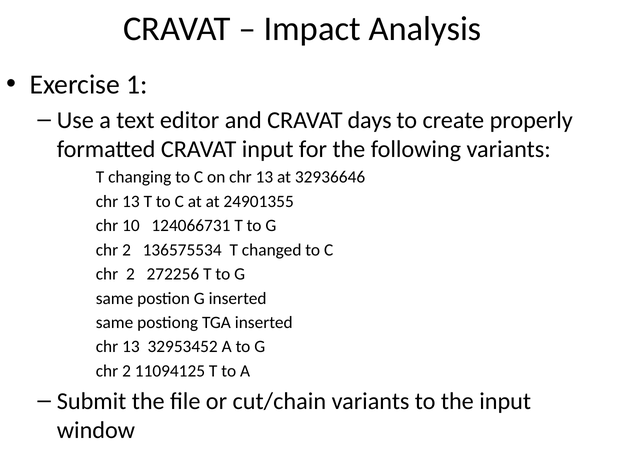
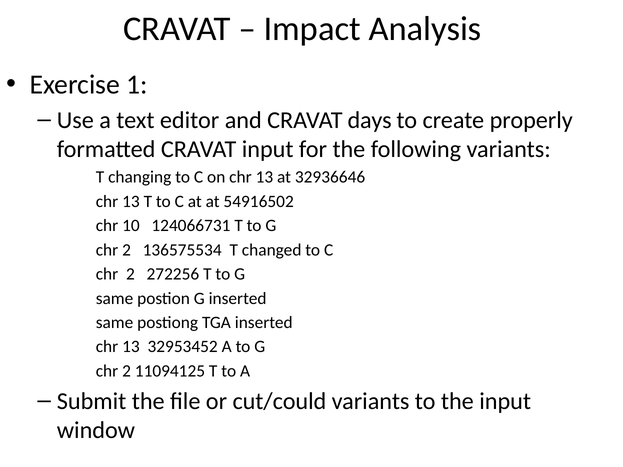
24901355: 24901355 -> 54916502
cut/chain: cut/chain -> cut/could
